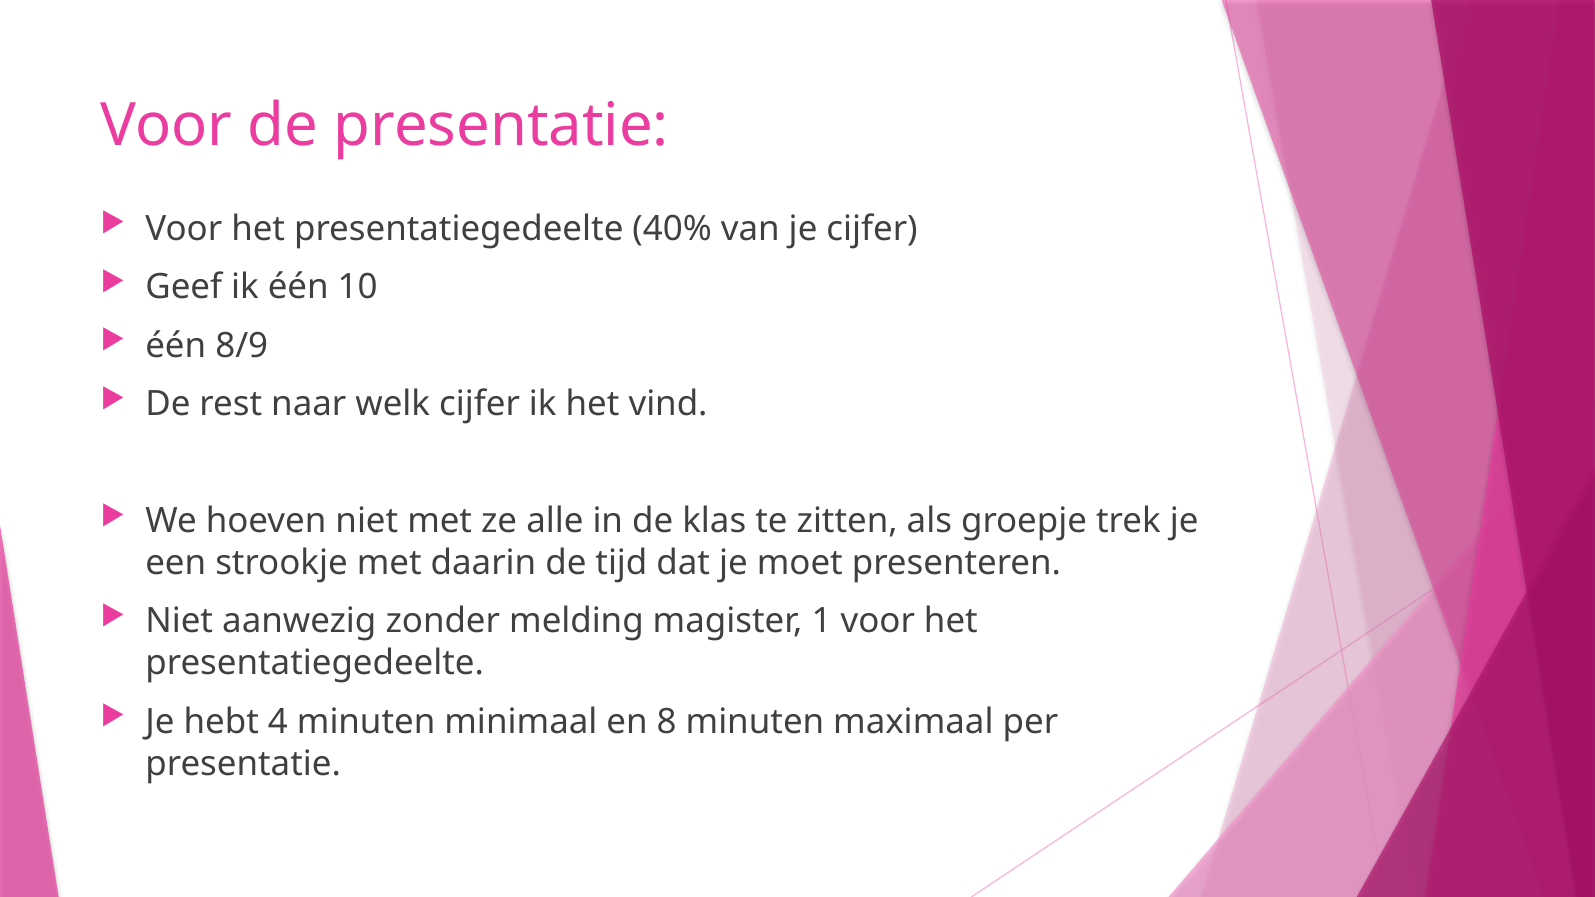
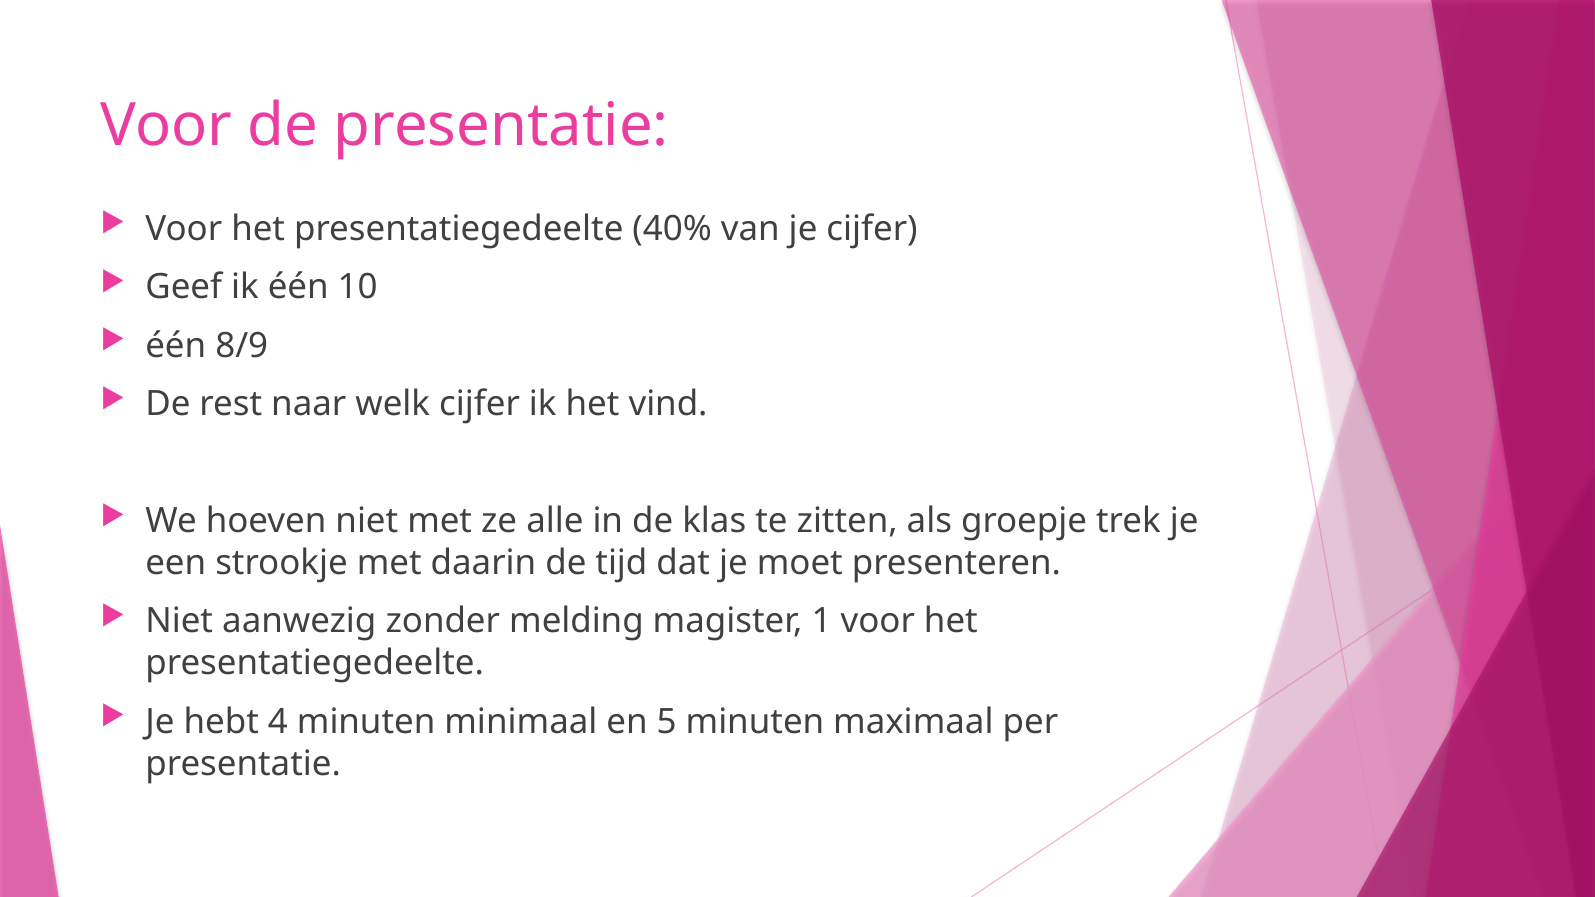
8: 8 -> 5
